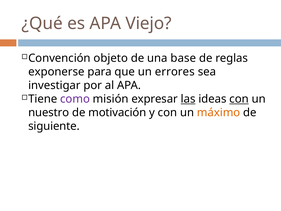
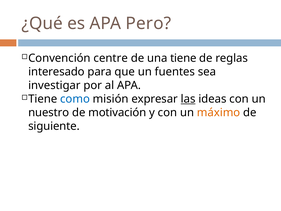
Viejo: Viejo -> Pero
objeto: objeto -> centre
base: base -> tiene
exponerse: exponerse -> interesado
errores: errores -> fuentes
como colour: purple -> blue
con at (239, 99) underline: present -> none
